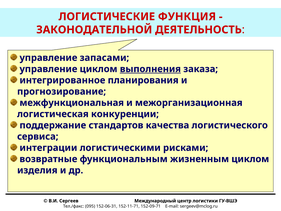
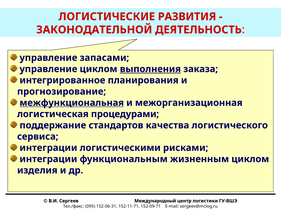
ФУНКЦИЯ: ФУНКЦИЯ -> РАЗВИТИЯ
межфункциональная underline: none -> present
конкуренции: конкуренции -> процедурами
возвратные at (48, 159): возвратные -> интеграции
